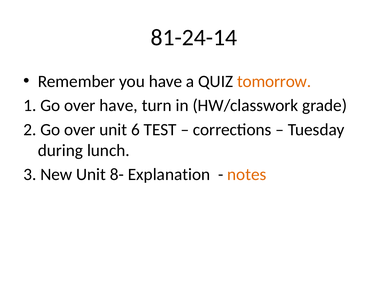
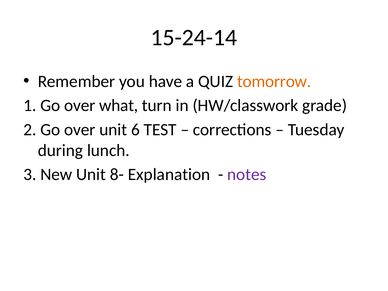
81-24-14: 81-24-14 -> 15-24-14
over have: have -> what
notes colour: orange -> purple
